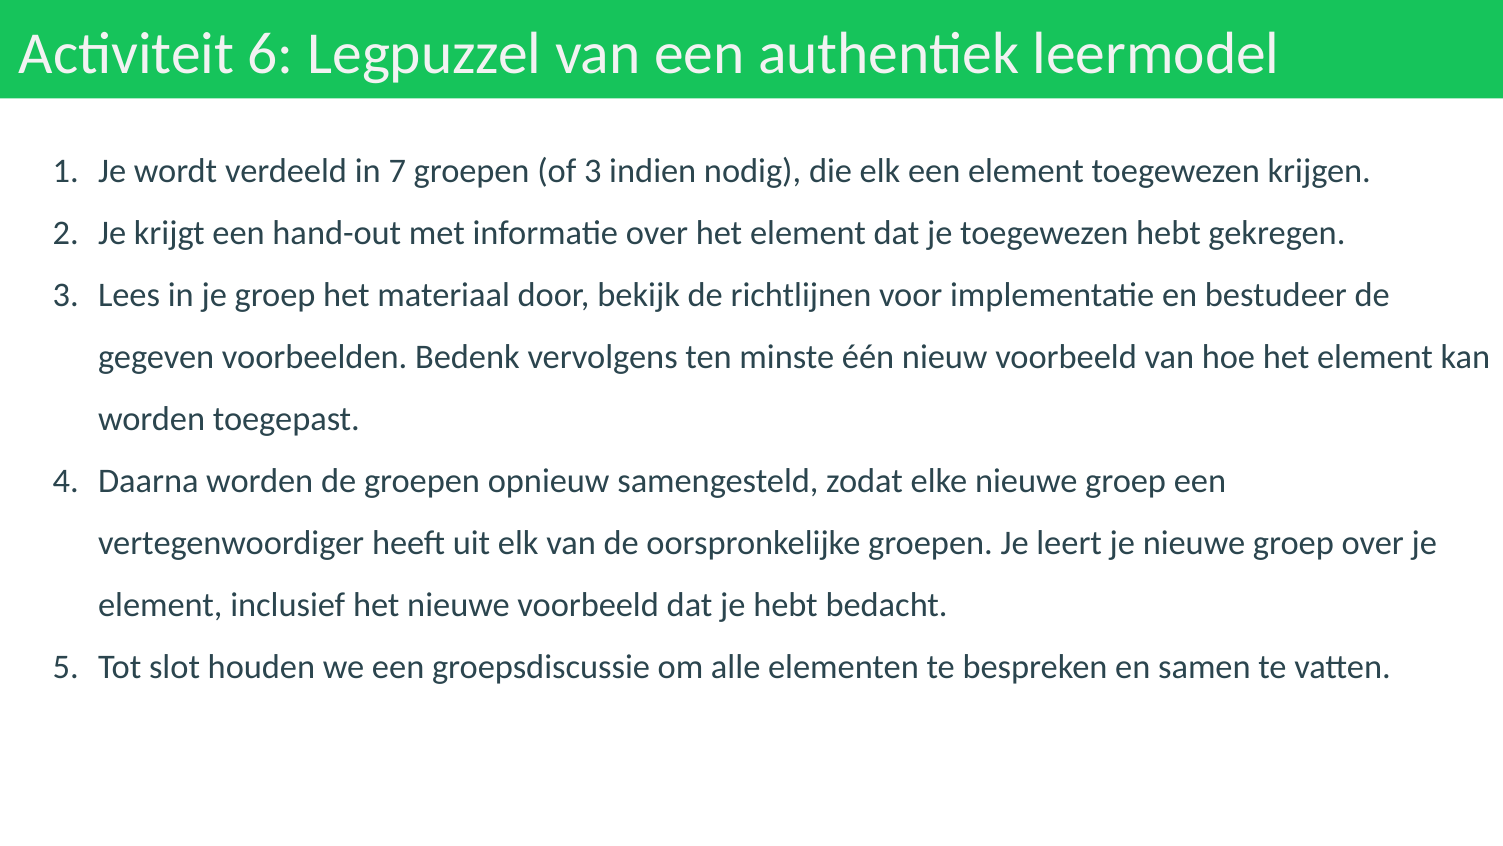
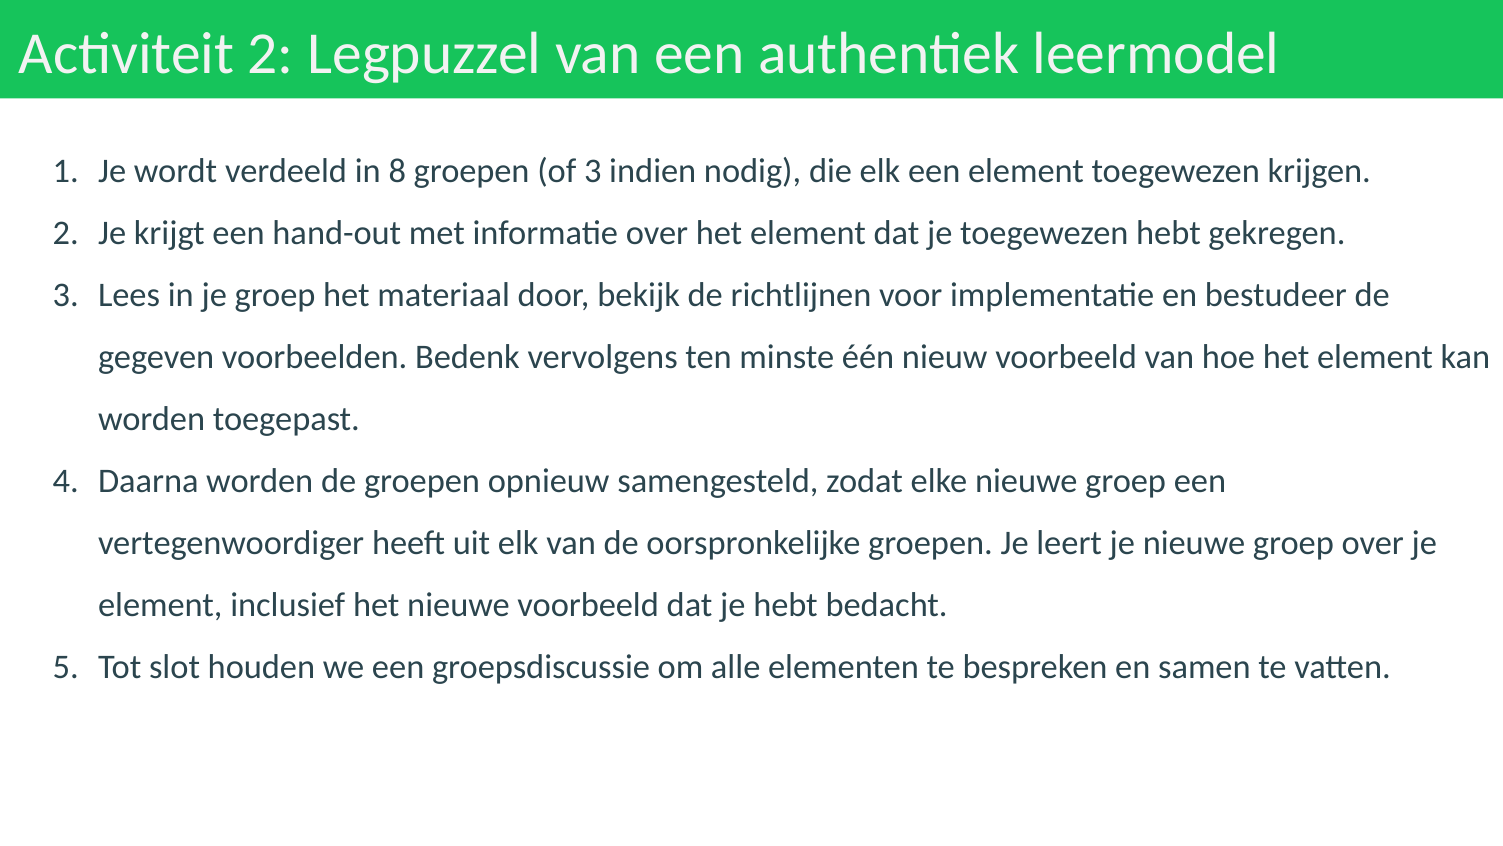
Activiteit 6: 6 -> 2
7: 7 -> 8
